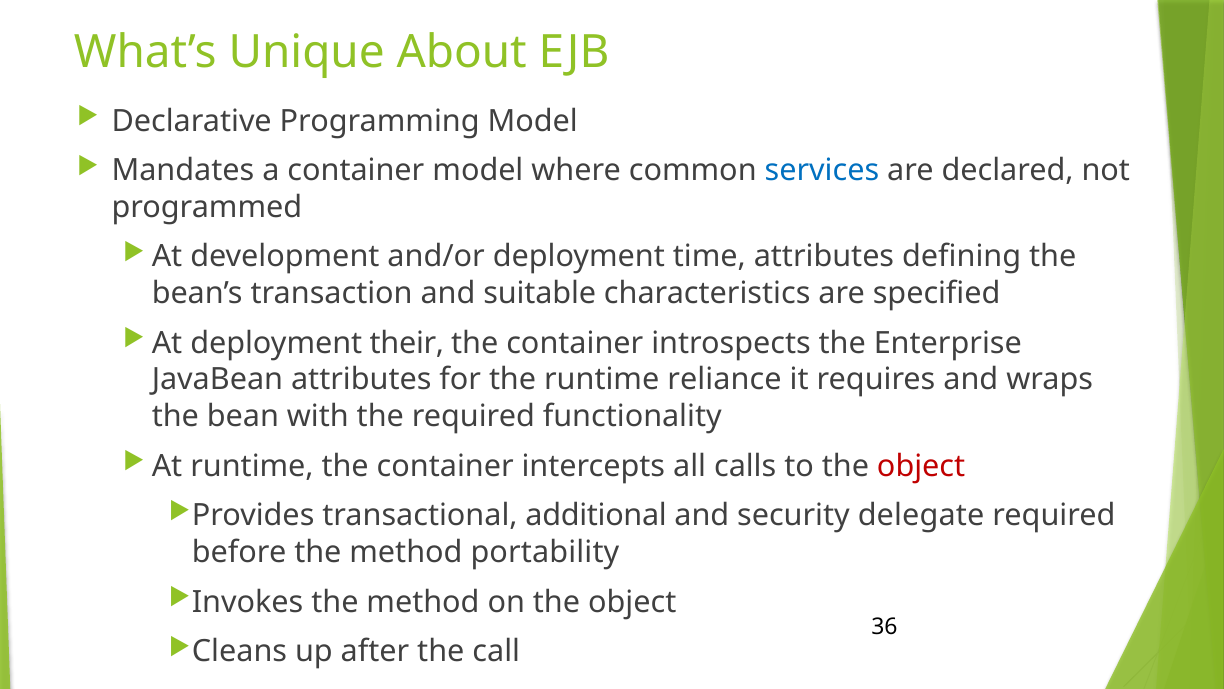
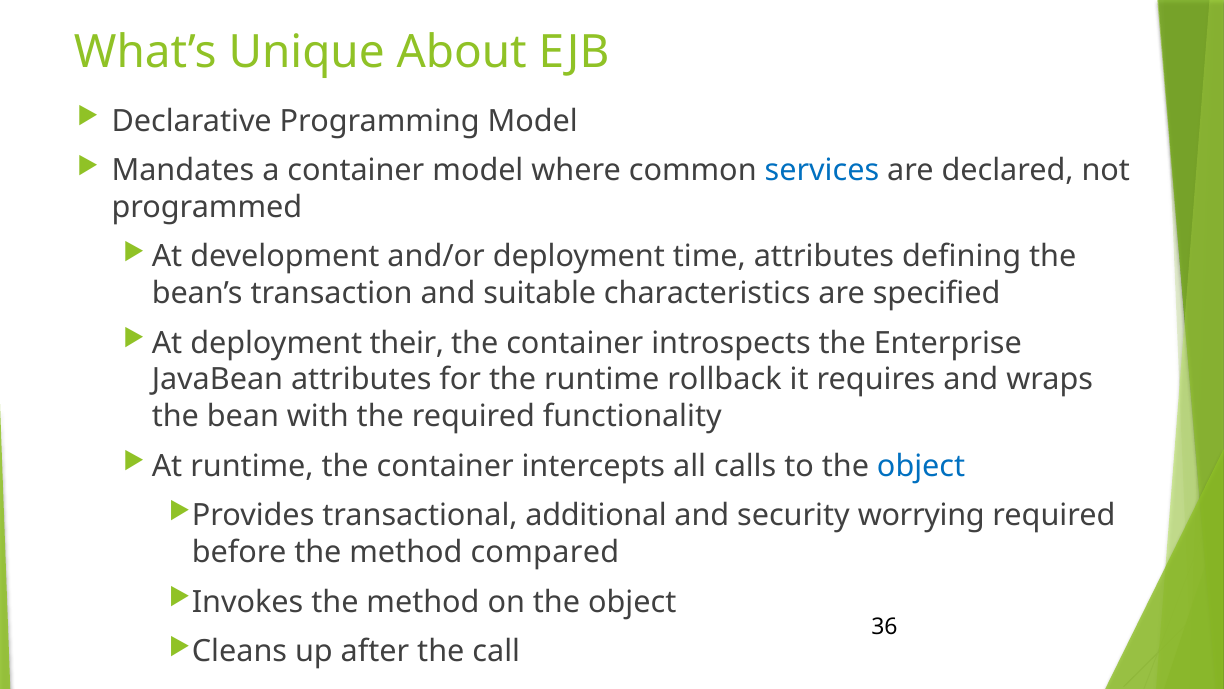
reliance: reliance -> rollback
object at (921, 466) colour: red -> blue
delegate: delegate -> worrying
portability: portability -> compared
